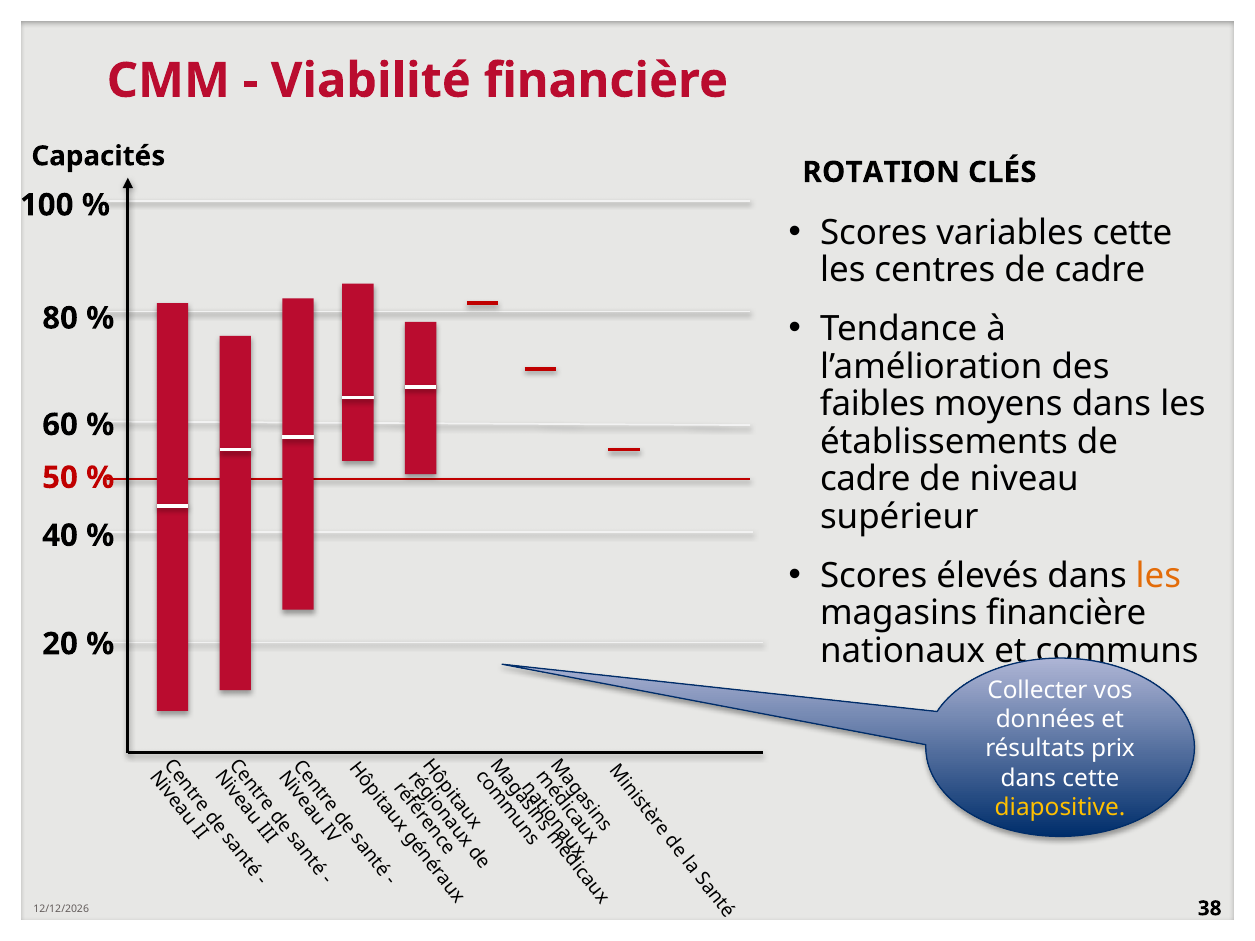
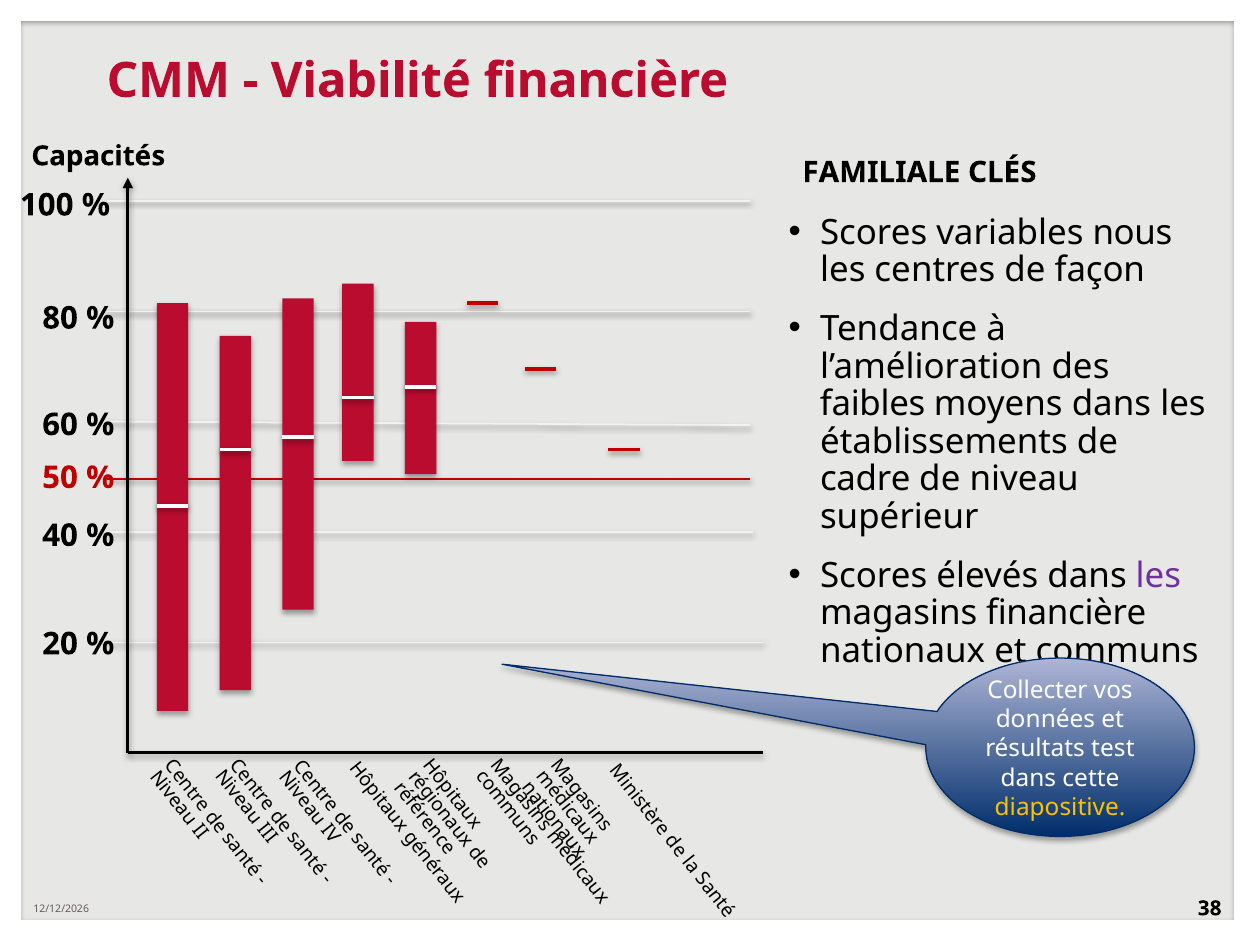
ROTATION: ROTATION -> FAMILIALE
variables cette: cette -> nous
centres de cadre: cadre -> façon
les at (1158, 576) colour: orange -> purple
prix: prix -> test
